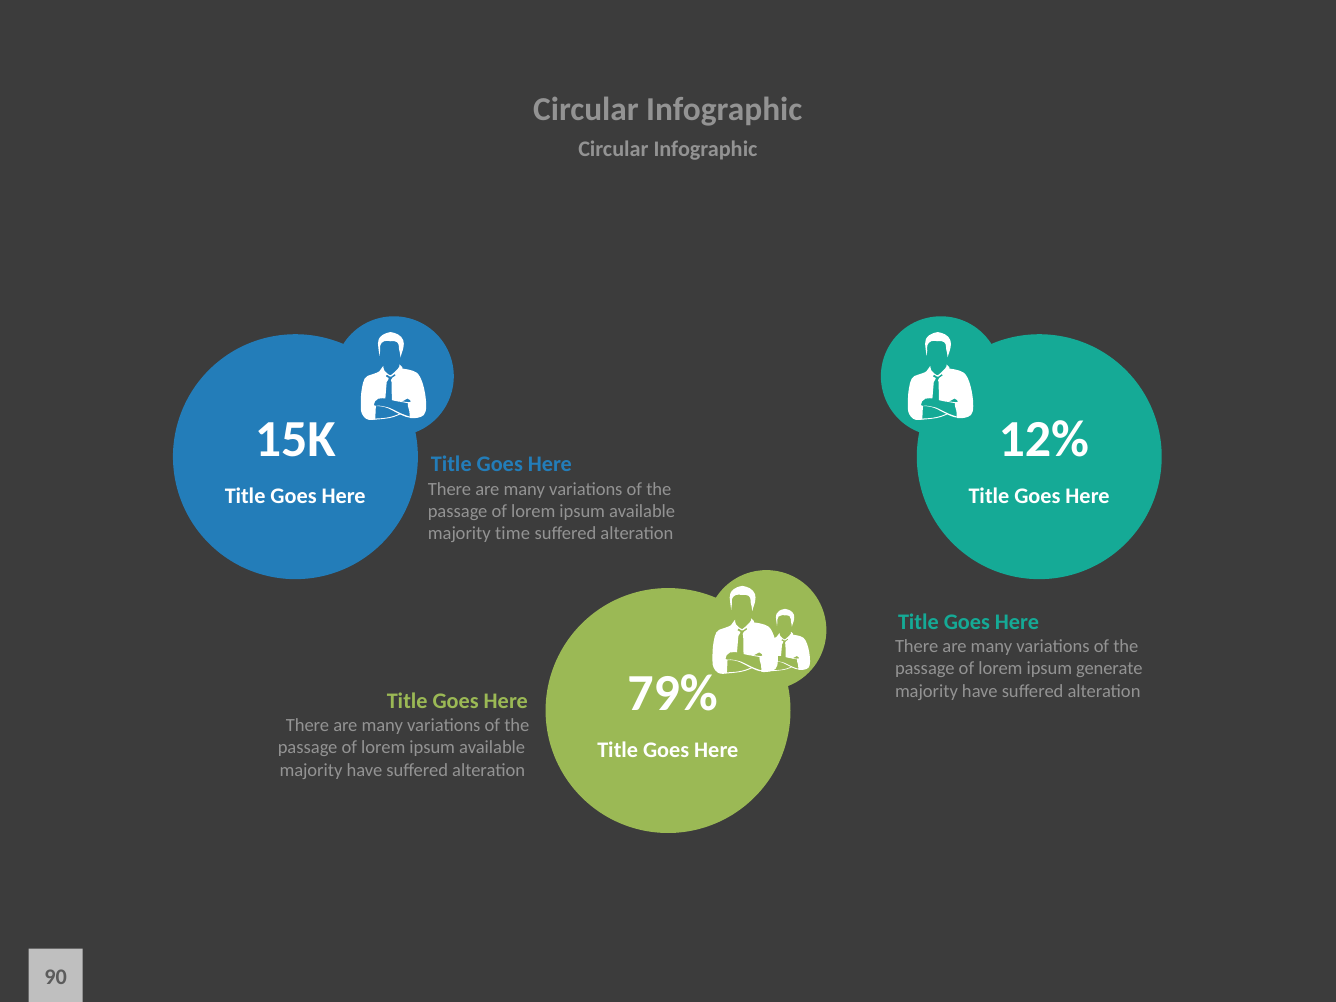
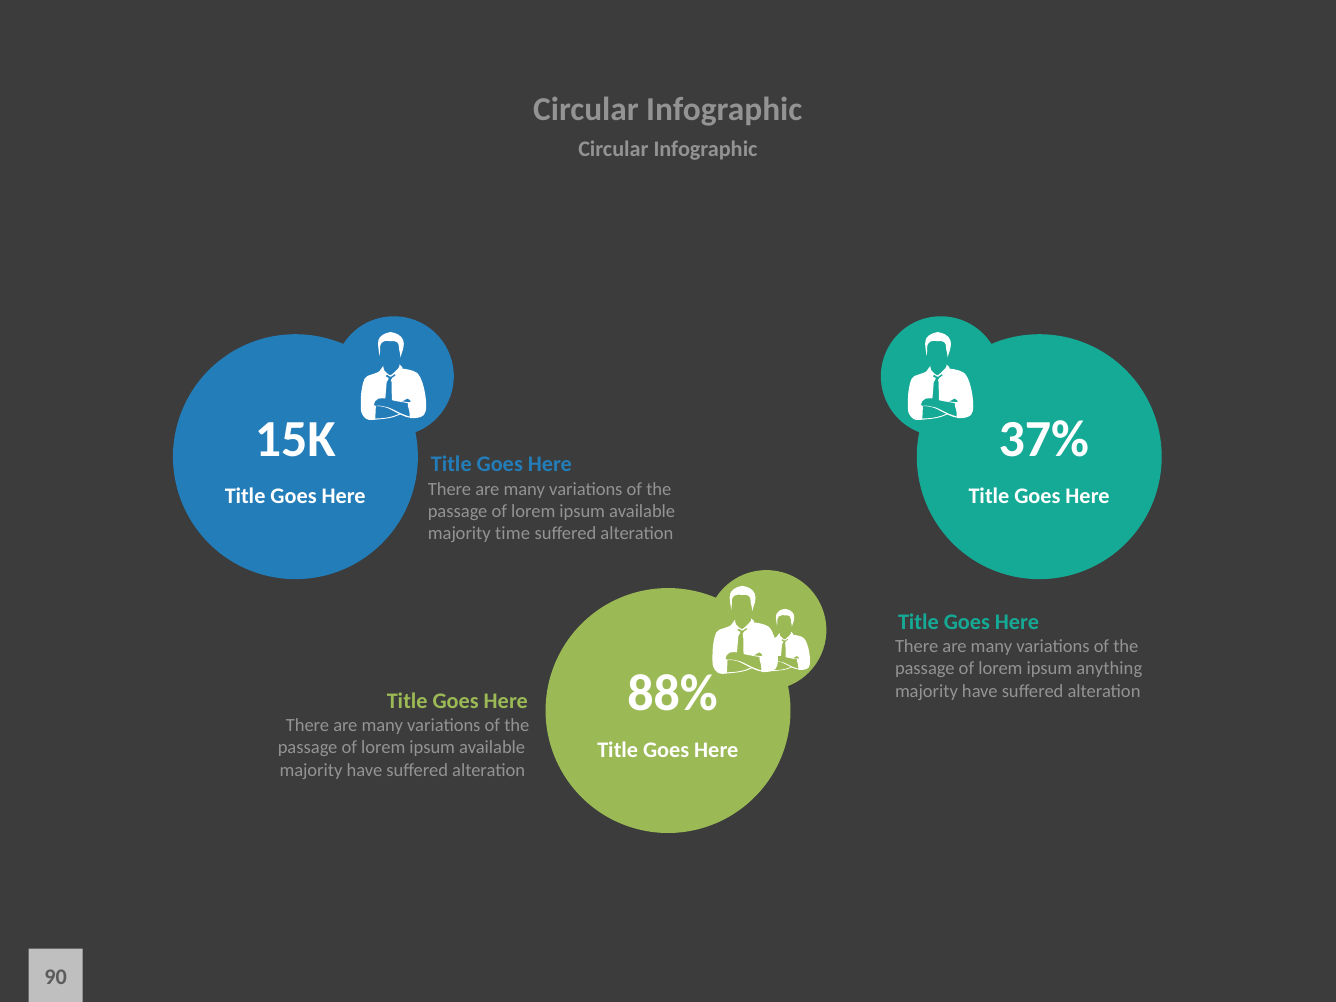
12%: 12% -> 37%
generate: generate -> anything
79%: 79% -> 88%
